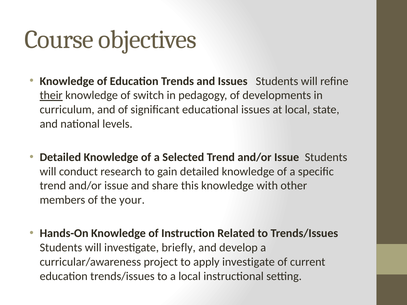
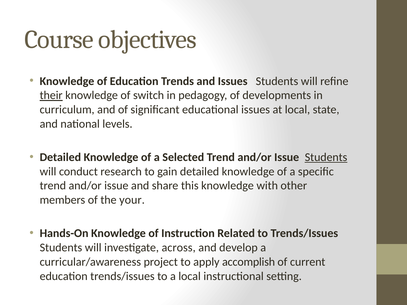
Students at (326, 157) underline: none -> present
briefly: briefly -> across
apply investigate: investigate -> accomplish
